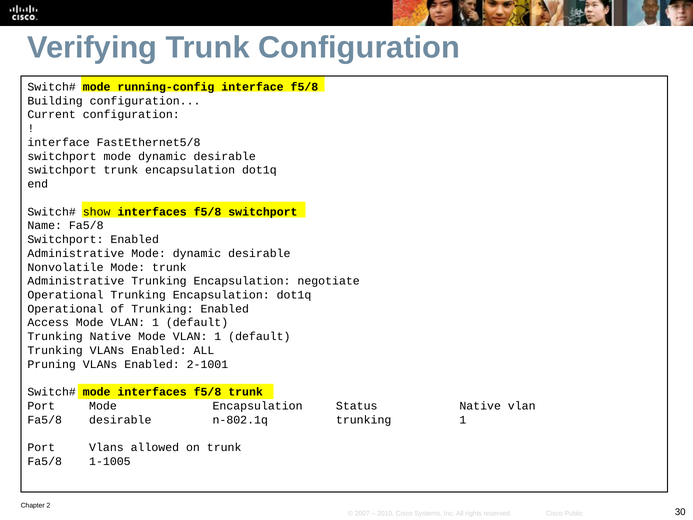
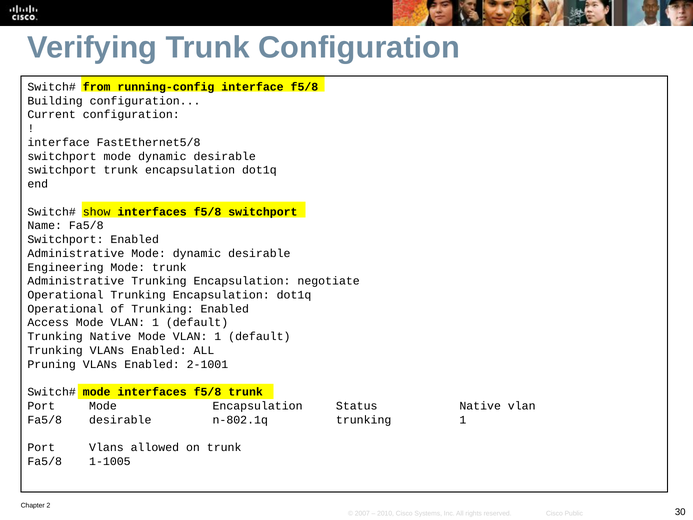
mode at (97, 87): mode -> from
Nonvolatile: Nonvolatile -> Engineering
